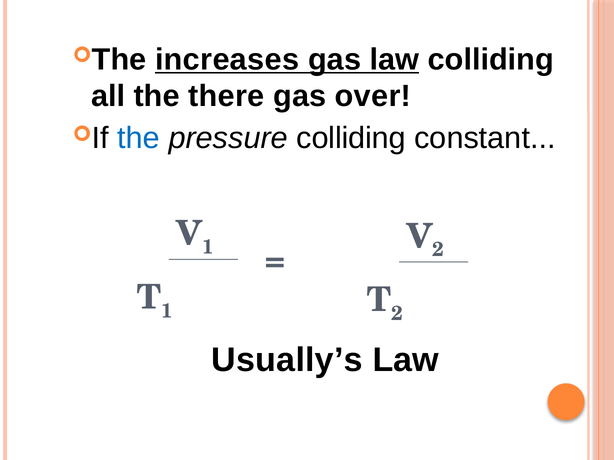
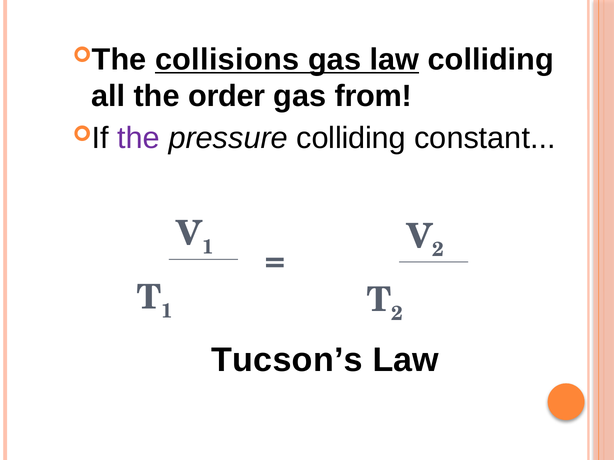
increases: increases -> collisions
there: there -> order
over: over -> from
the at (139, 138) colour: blue -> purple
Usually’s: Usually’s -> Tucson’s
